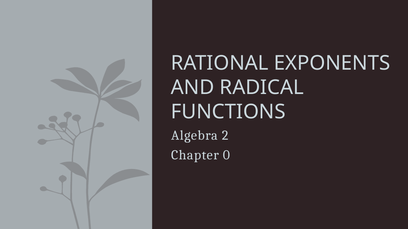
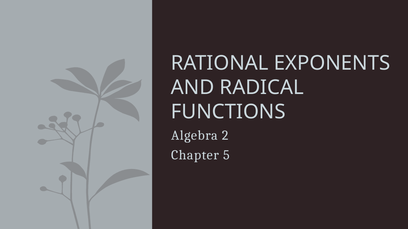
0: 0 -> 5
